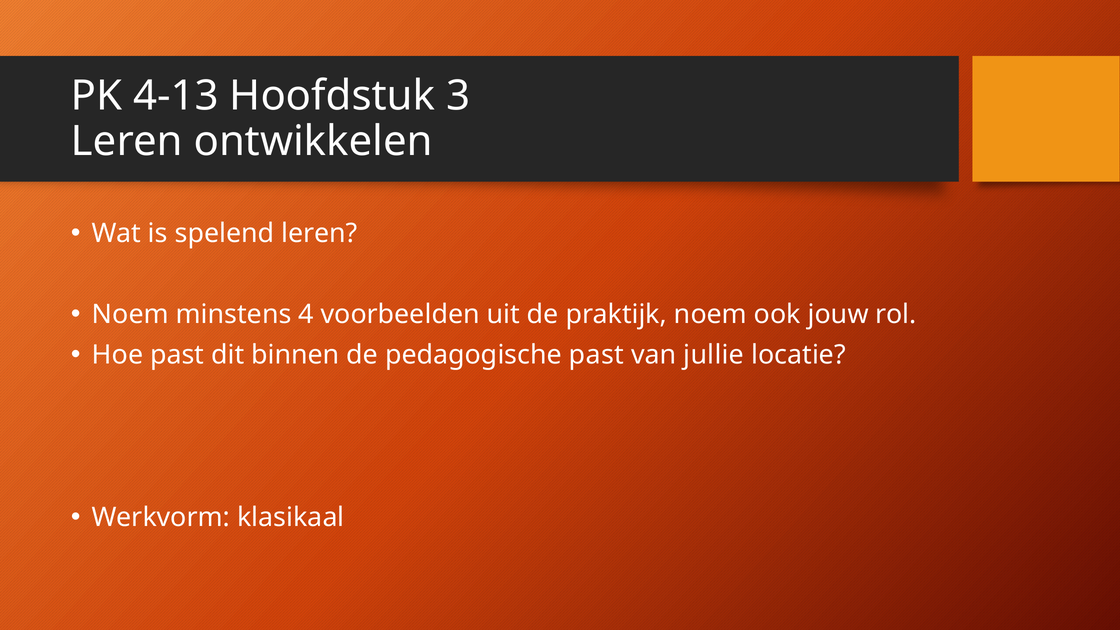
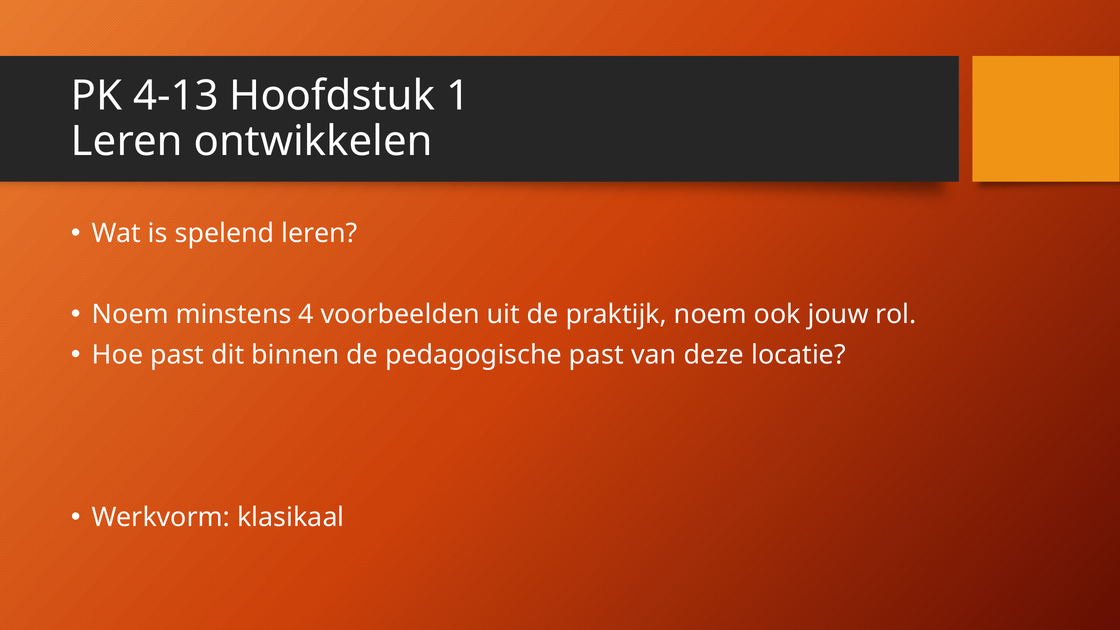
3: 3 -> 1
jullie: jullie -> deze
